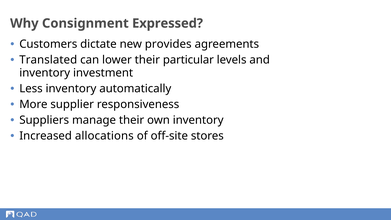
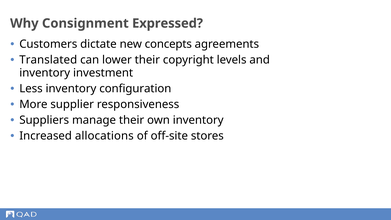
provides: provides -> concepts
particular: particular -> copyright
automatically: automatically -> configuration
